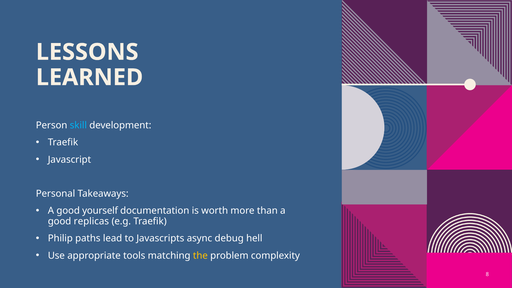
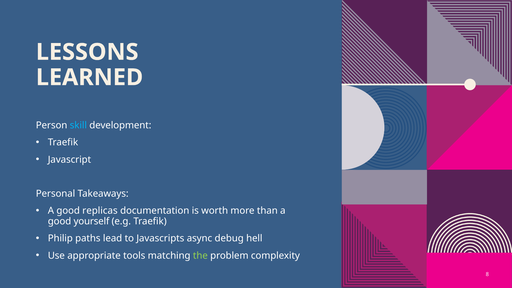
yourself: yourself -> replicas
replicas: replicas -> yourself
the colour: yellow -> light green
